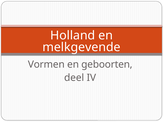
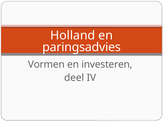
melkgevende: melkgevende -> paringsadvies
geboorten: geboorten -> investeren
